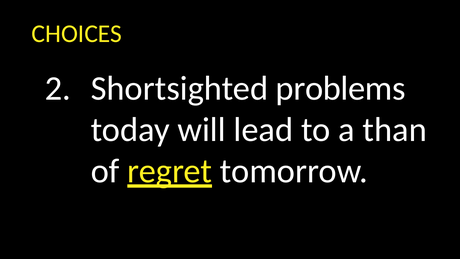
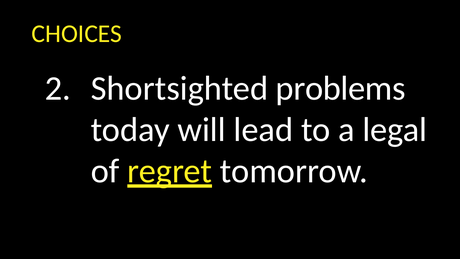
than: than -> legal
